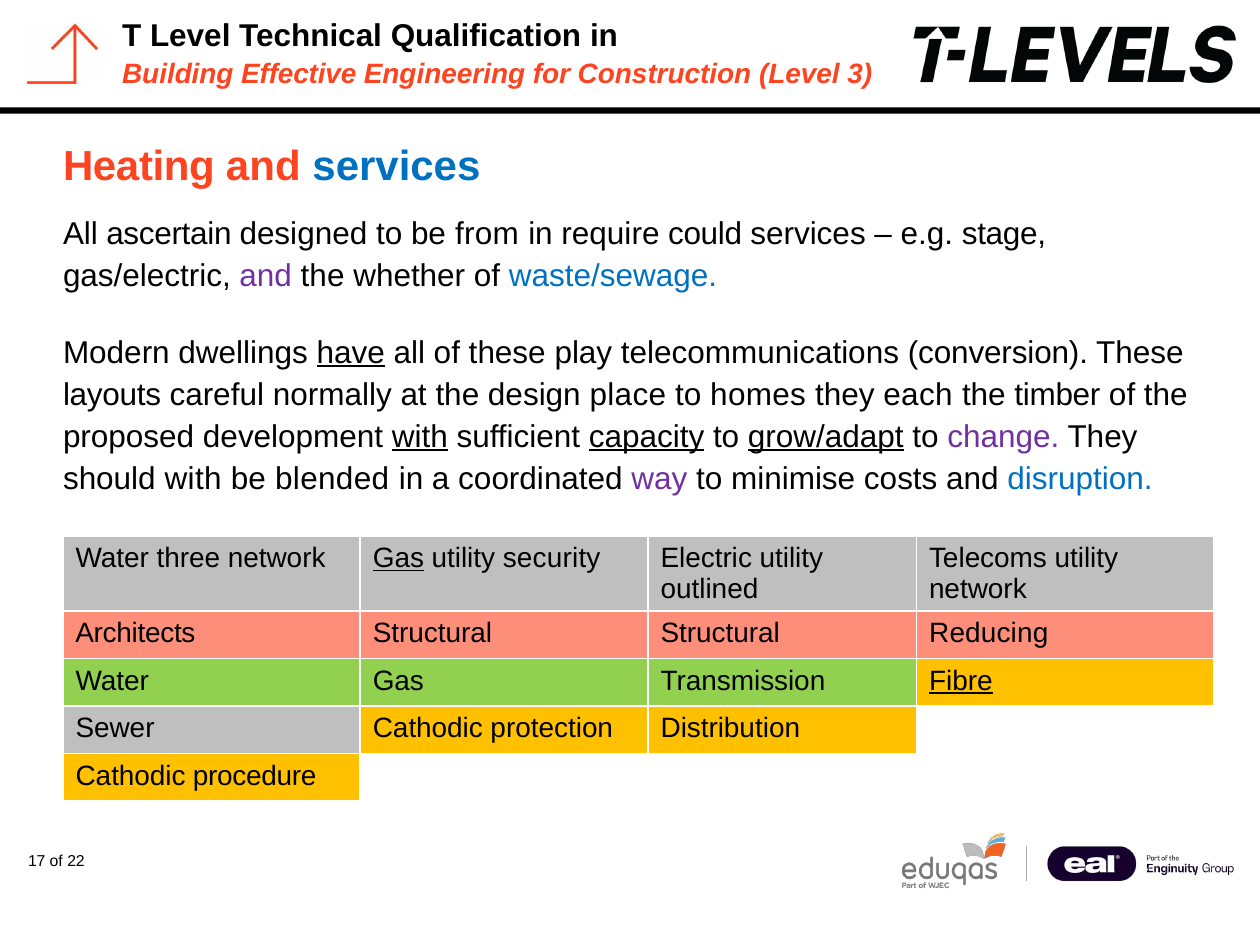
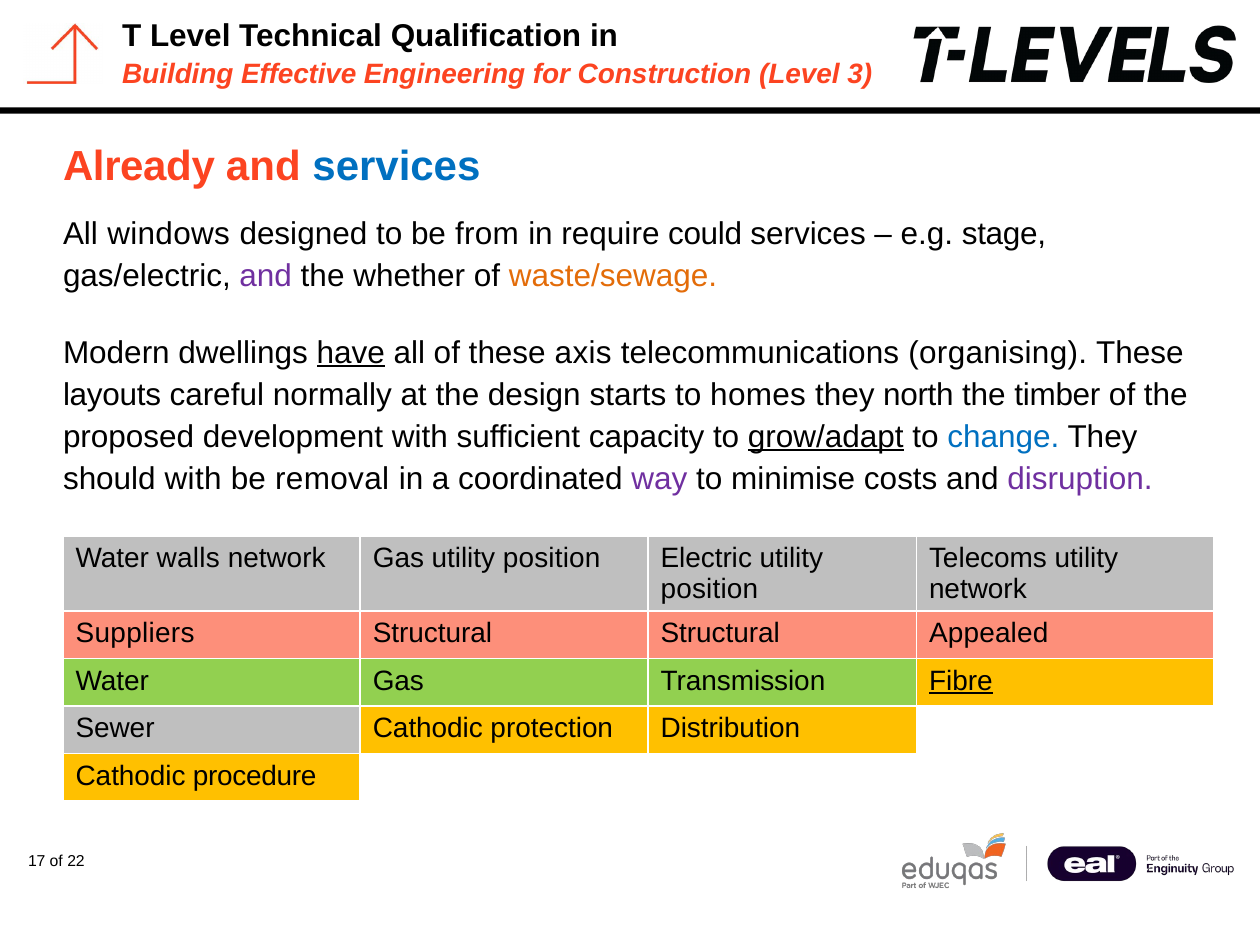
Heating: Heating -> Already
ascertain: ascertain -> windows
waste/sewage colour: blue -> orange
play: play -> axis
conversion: conversion -> organising
place: place -> starts
each: each -> north
with at (420, 437) underline: present -> none
capacity underline: present -> none
change colour: purple -> blue
blended: blended -> removal
disruption colour: blue -> purple
three: three -> walls
Gas at (398, 558) underline: present -> none
security at (552, 558): security -> position
outlined at (709, 590): outlined -> position
Architects: Architects -> Suppliers
Reducing: Reducing -> Appealed
